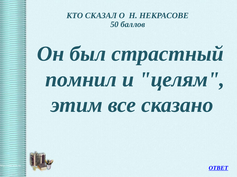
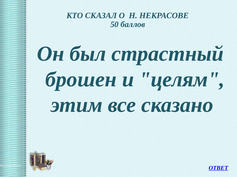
помнил: помнил -> брошен
